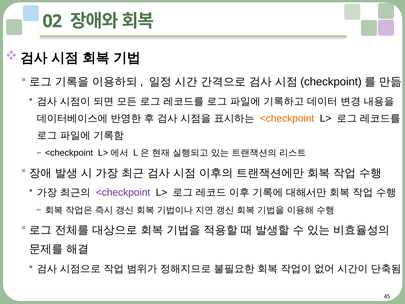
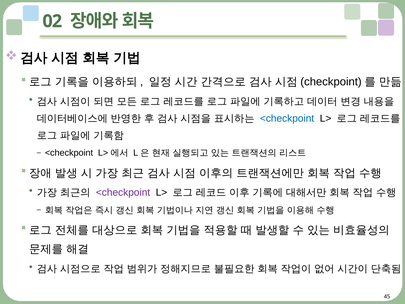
<checkpoint at (287, 118) colour: orange -> blue
